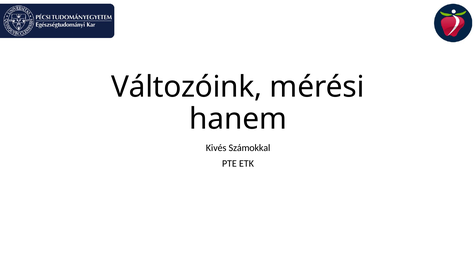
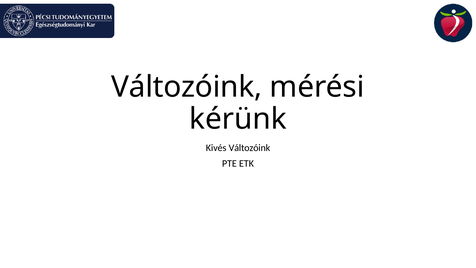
hanem: hanem -> kérünk
Kivés Számokkal: Számokkal -> Változóink
